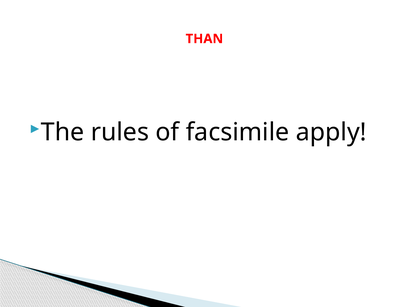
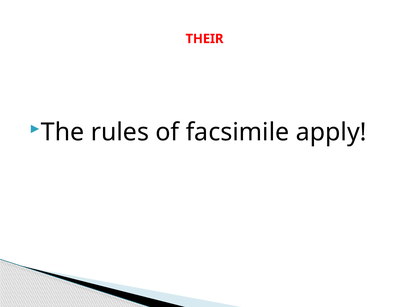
THAN: THAN -> THEIR
